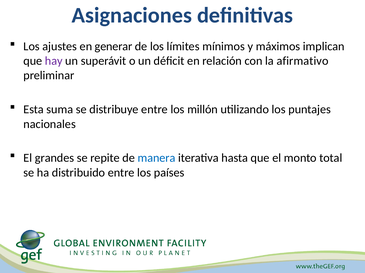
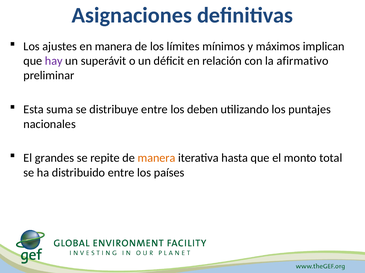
en generar: generar -> manera
millón: millón -> deben
manera at (157, 158) colour: blue -> orange
